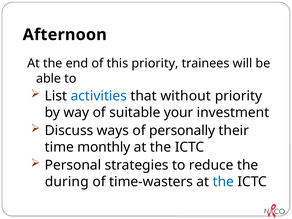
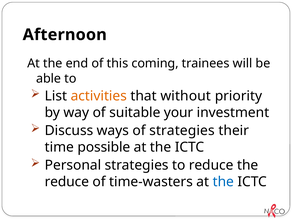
this priority: priority -> coming
activities colour: blue -> orange
of personally: personally -> strategies
monthly: monthly -> possible
during at (67, 182): during -> reduce
